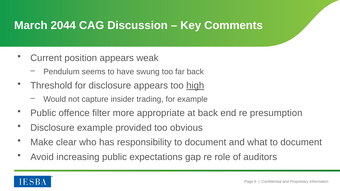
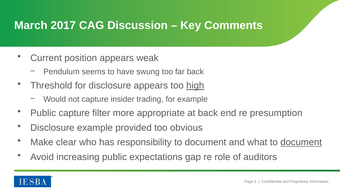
2044: 2044 -> 2017
Public offence: offence -> capture
document at (301, 143) underline: none -> present
